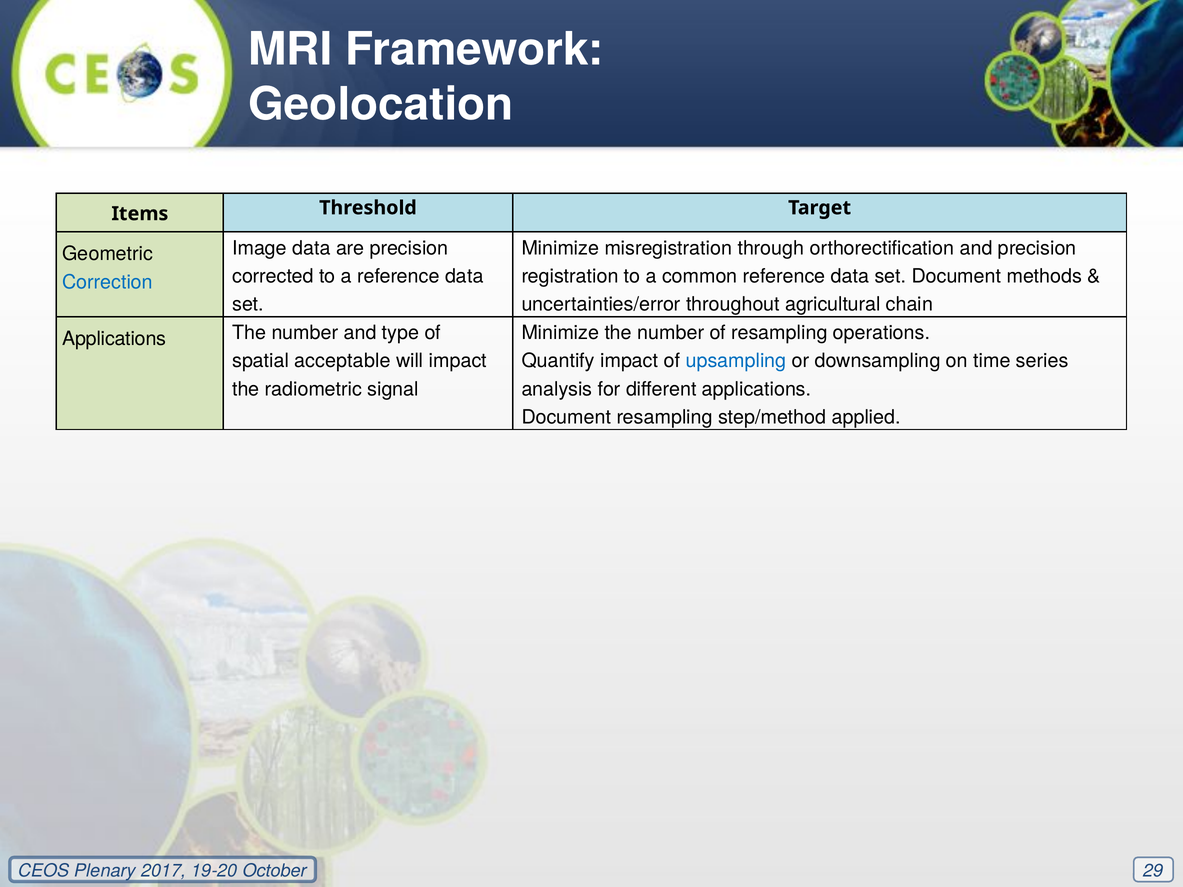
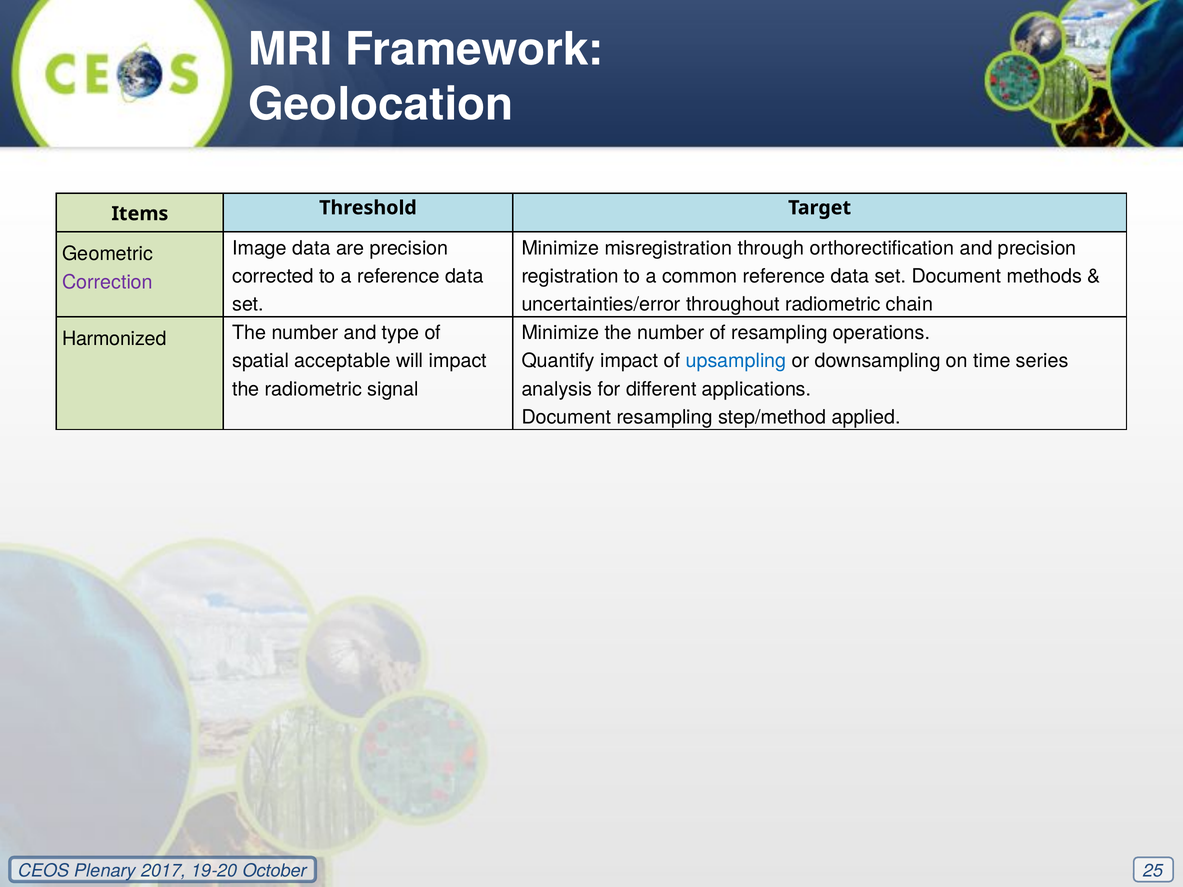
Correction colour: blue -> purple
throughout agricultural: agricultural -> radiometric
Applications at (114, 339): Applications -> Harmonized
29: 29 -> 25
